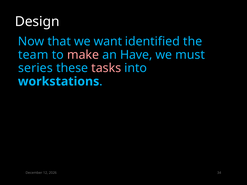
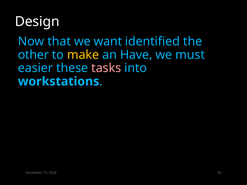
team: team -> other
make colour: pink -> yellow
series: series -> easier
